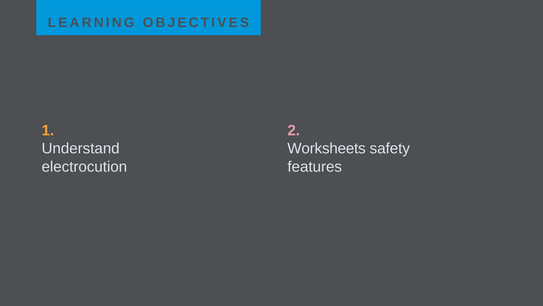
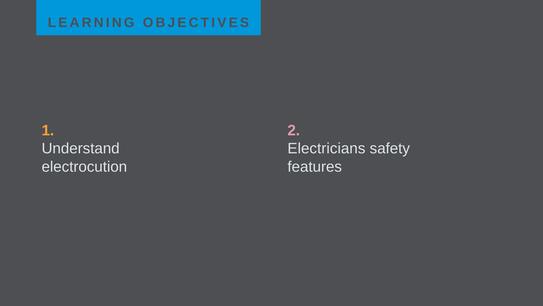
Worksheets: Worksheets -> Electricians
